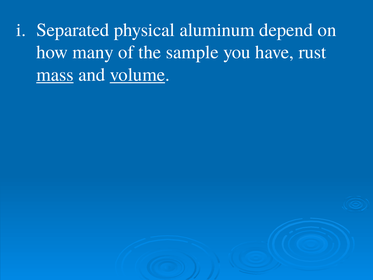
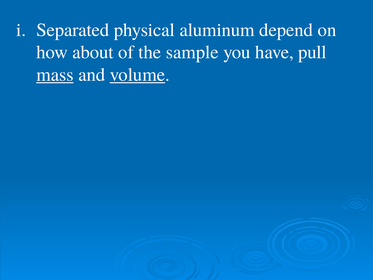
many: many -> about
rust: rust -> pull
